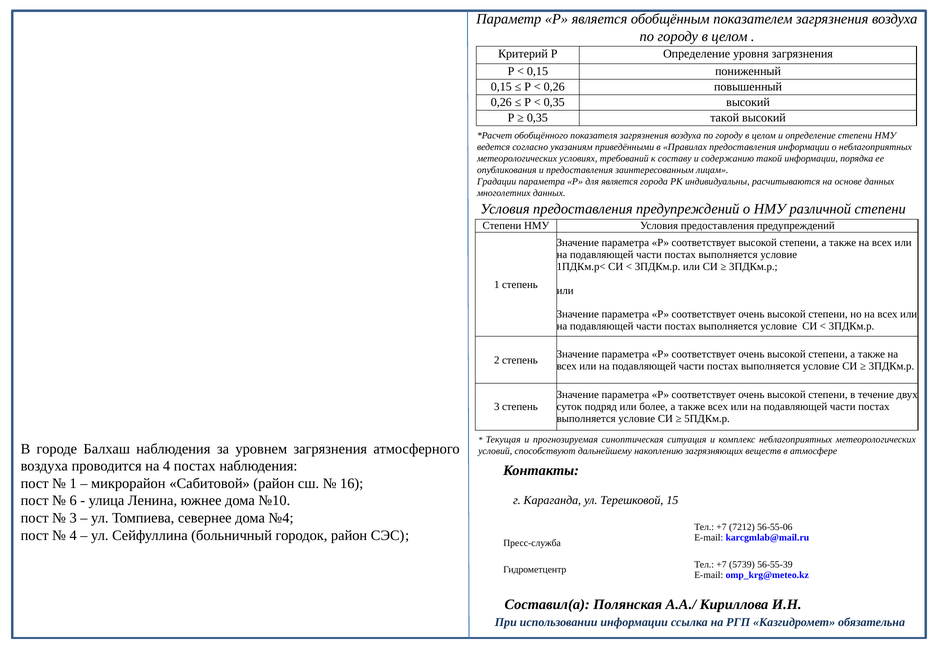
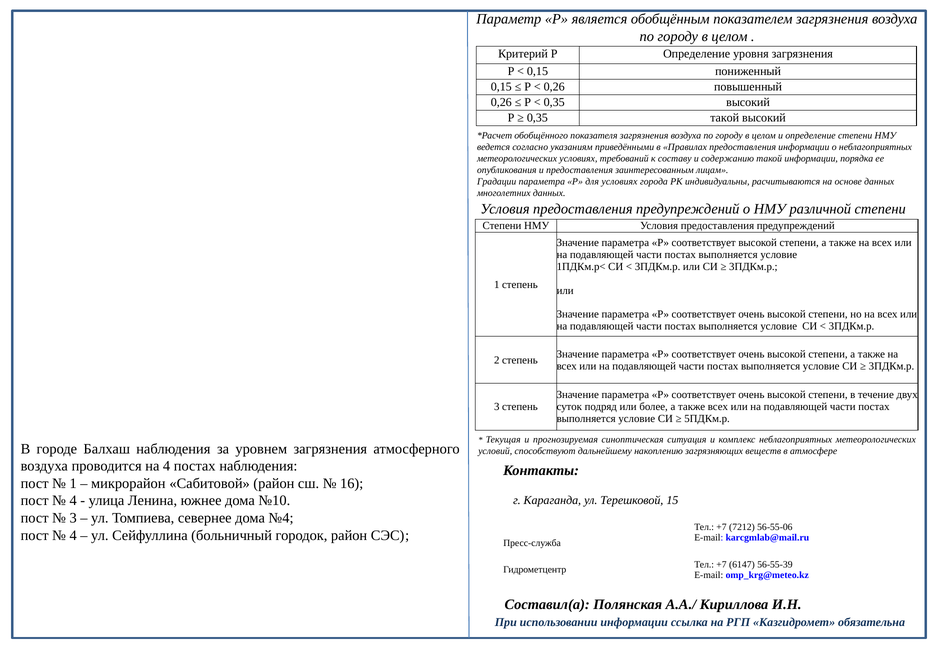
для является: является -> условиях
6 at (73, 501): 6 -> 4
5739: 5739 -> 6147
